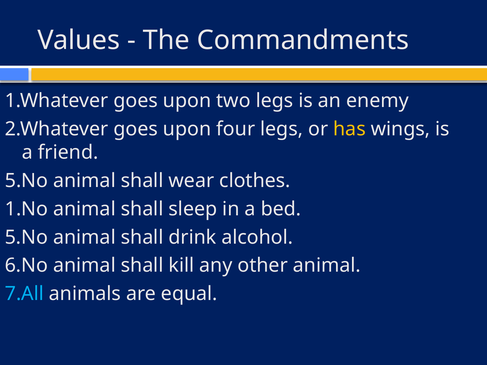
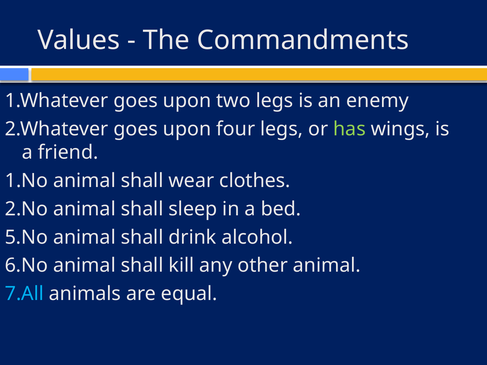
has colour: yellow -> light green
5.No at (26, 181): 5.No -> 1.No
1.No: 1.No -> 2.No
